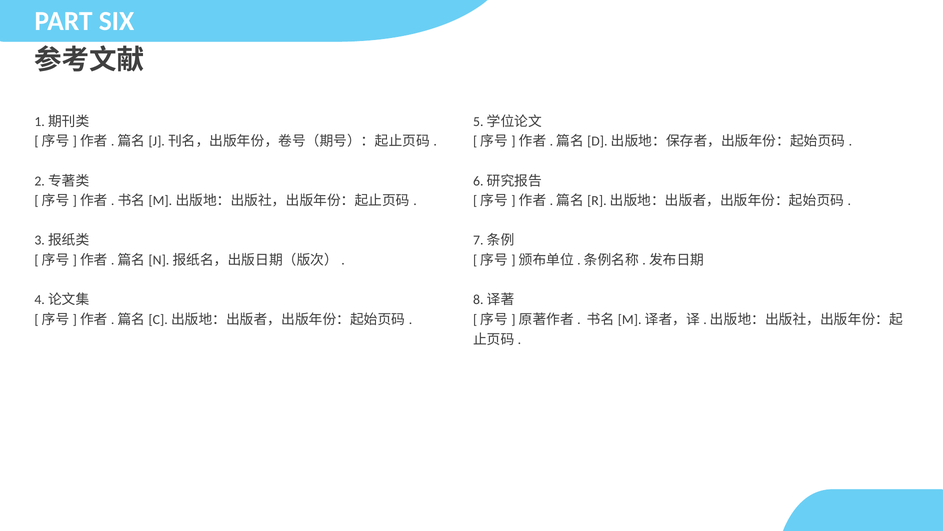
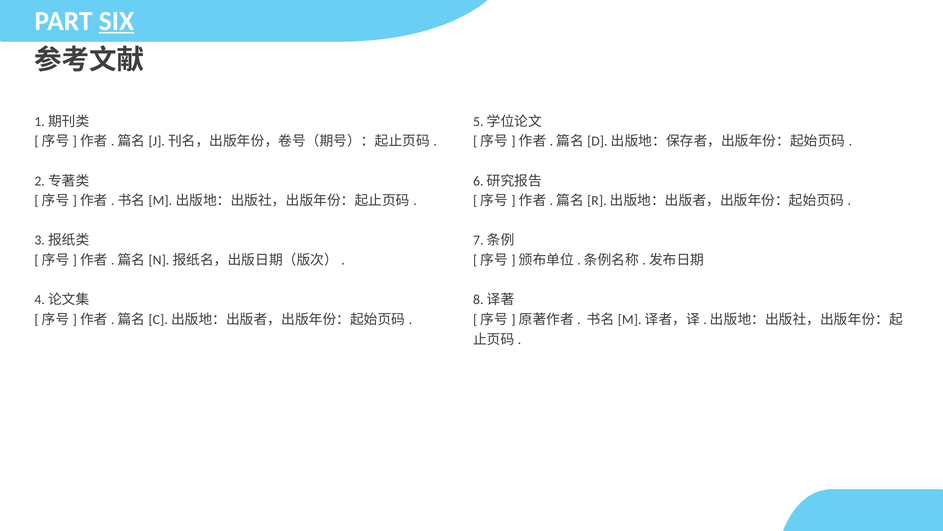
SIX underline: none -> present
